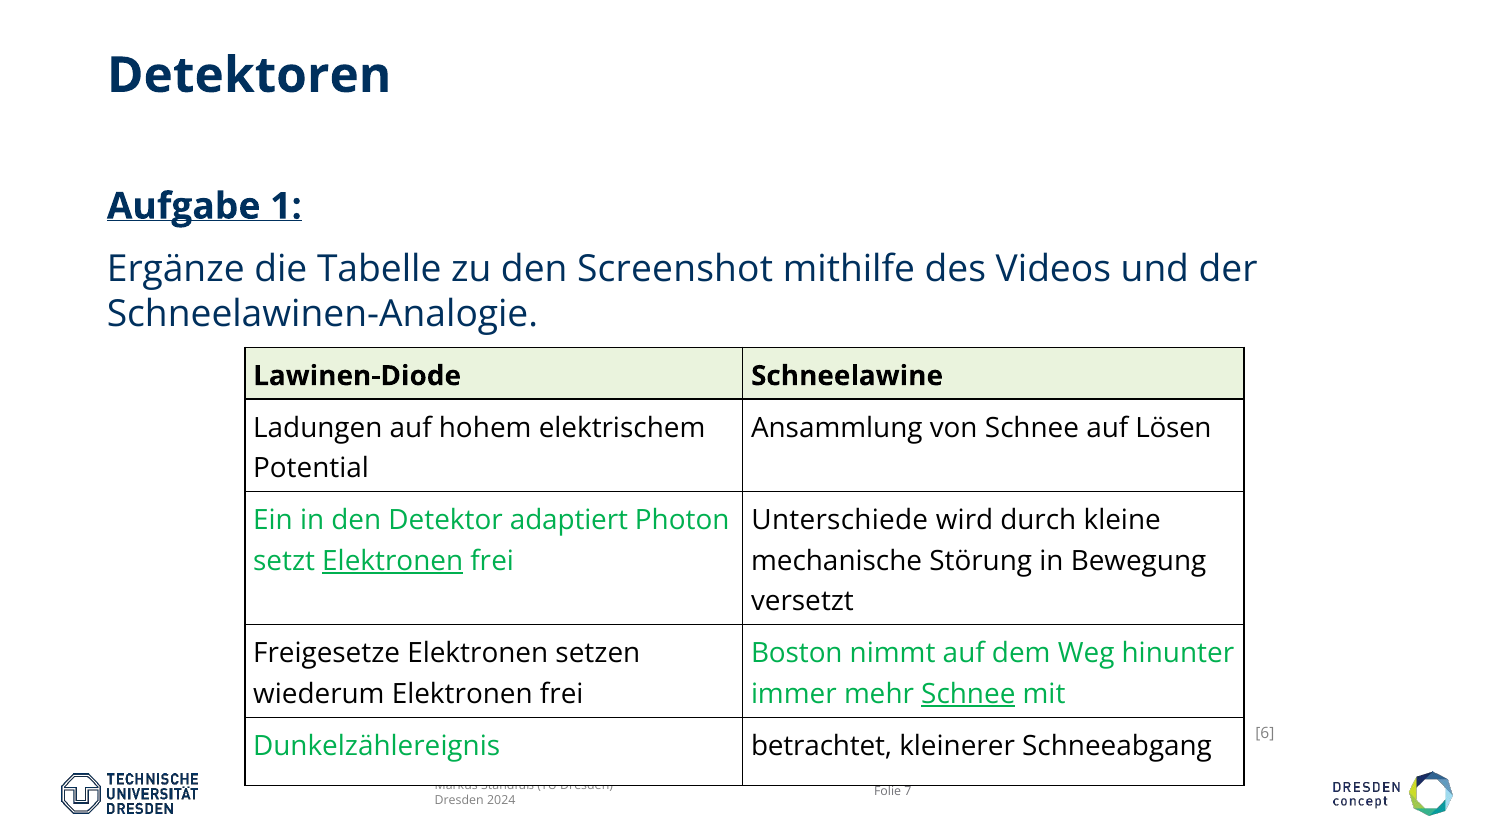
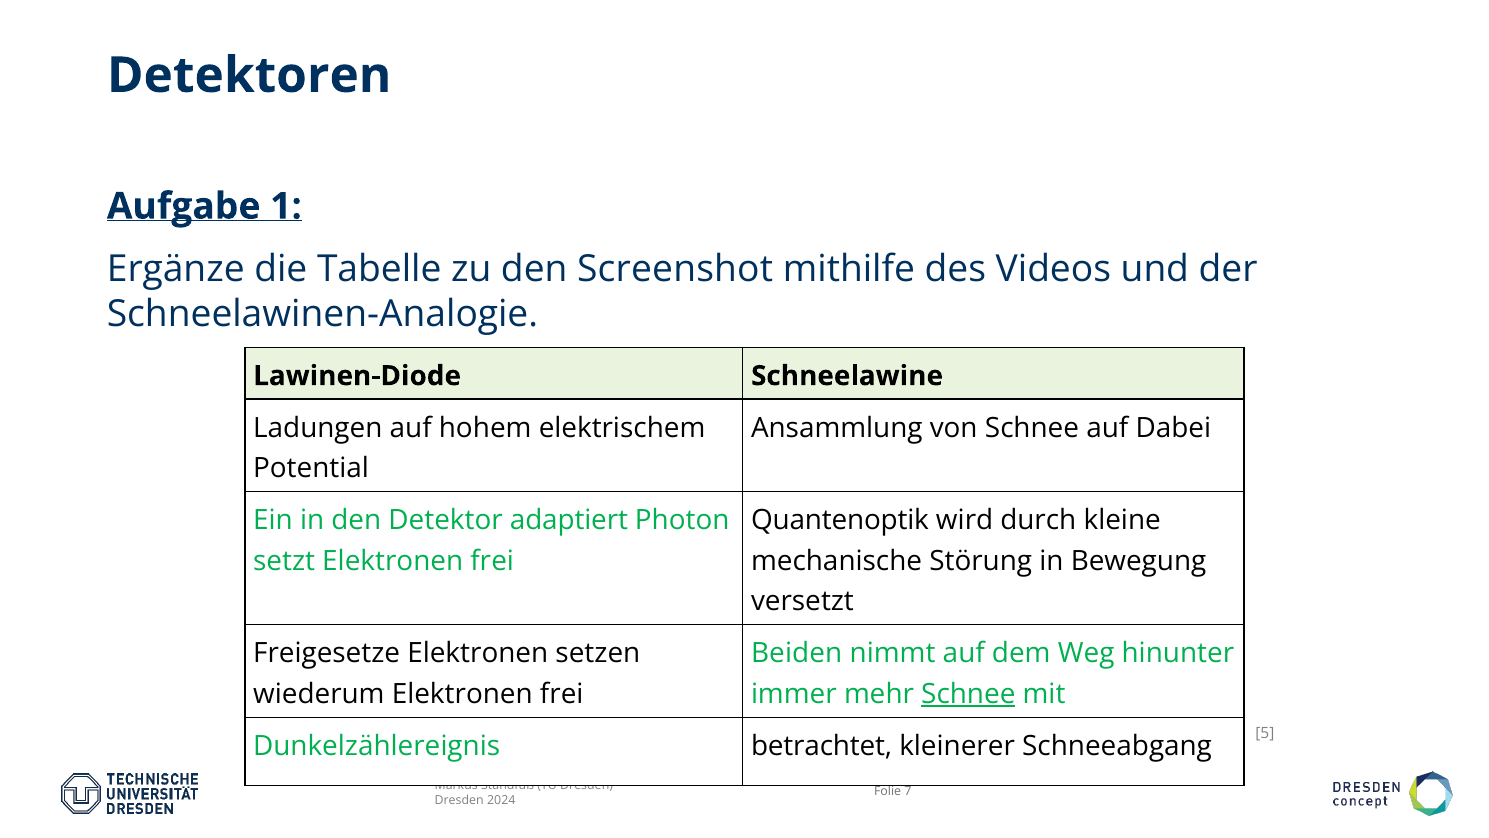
Lösen: Lösen -> Dabei
Unterschiede: Unterschiede -> Quantenoptik
Elektronen at (393, 561) underline: present -> none
Boston: Boston -> Beiden
6: 6 -> 5
